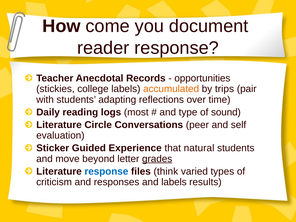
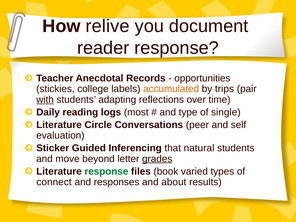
come: come -> relive
with underline: none -> present
sound: sound -> single
Experience: Experience -> Inferencing
response at (106, 171) colour: blue -> green
think: think -> book
criticism: criticism -> connect
and labels: labels -> about
